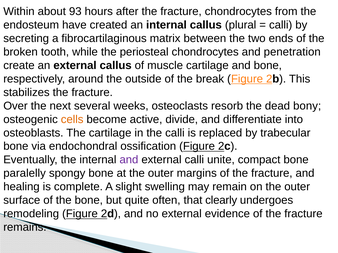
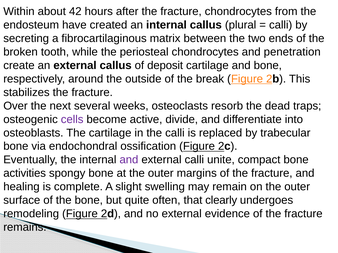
93: 93 -> 42
muscle: muscle -> deposit
bony: bony -> traps
cells colour: orange -> purple
paralelly: paralelly -> activities
